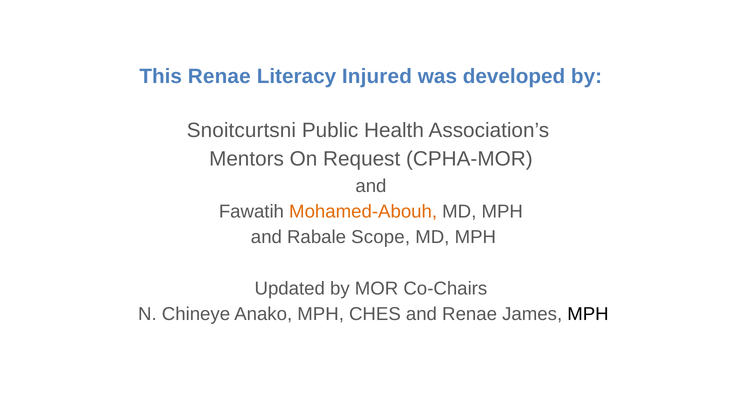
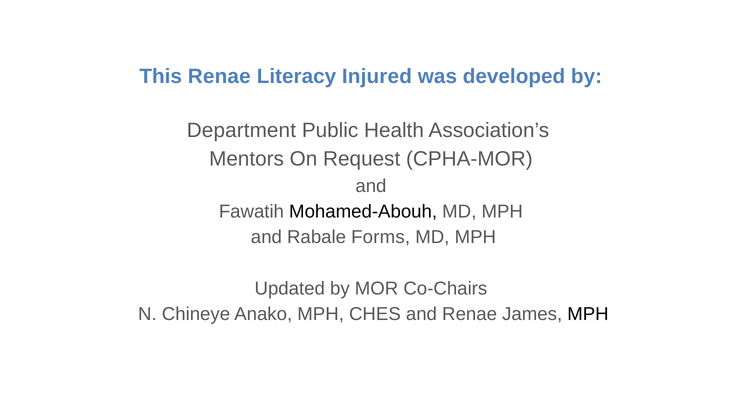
Snoitcurtsni: Snoitcurtsni -> Department
Mohamed-Abouh colour: orange -> black
Scope: Scope -> Forms
